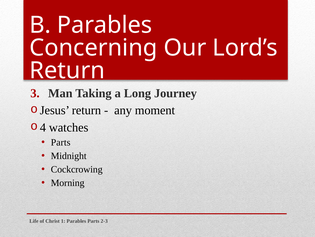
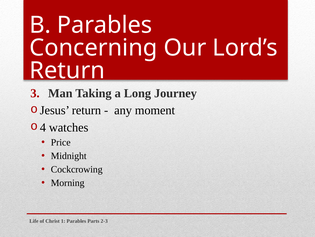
Parts at (61, 142): Parts -> Price
